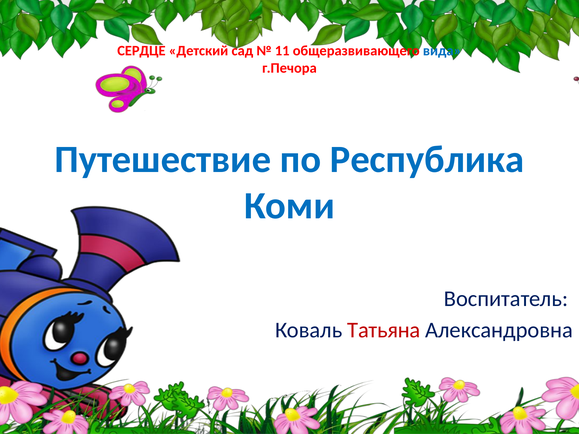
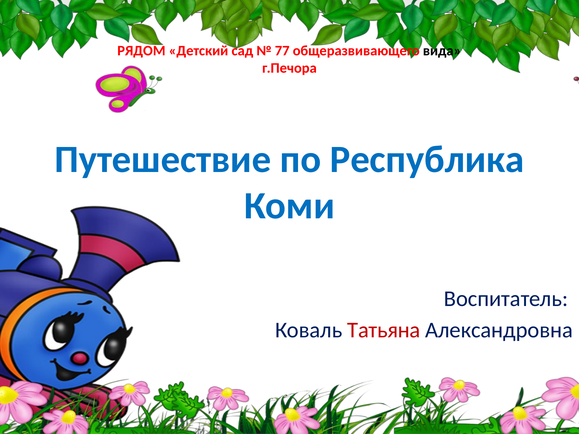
СЕРДЦЕ: СЕРДЦЕ -> РЯДОМ
11: 11 -> 77
вида colour: blue -> black
